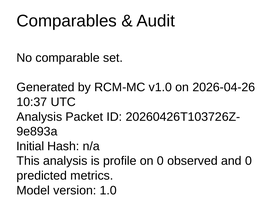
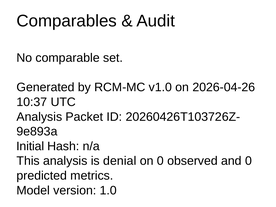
profile: profile -> denial
